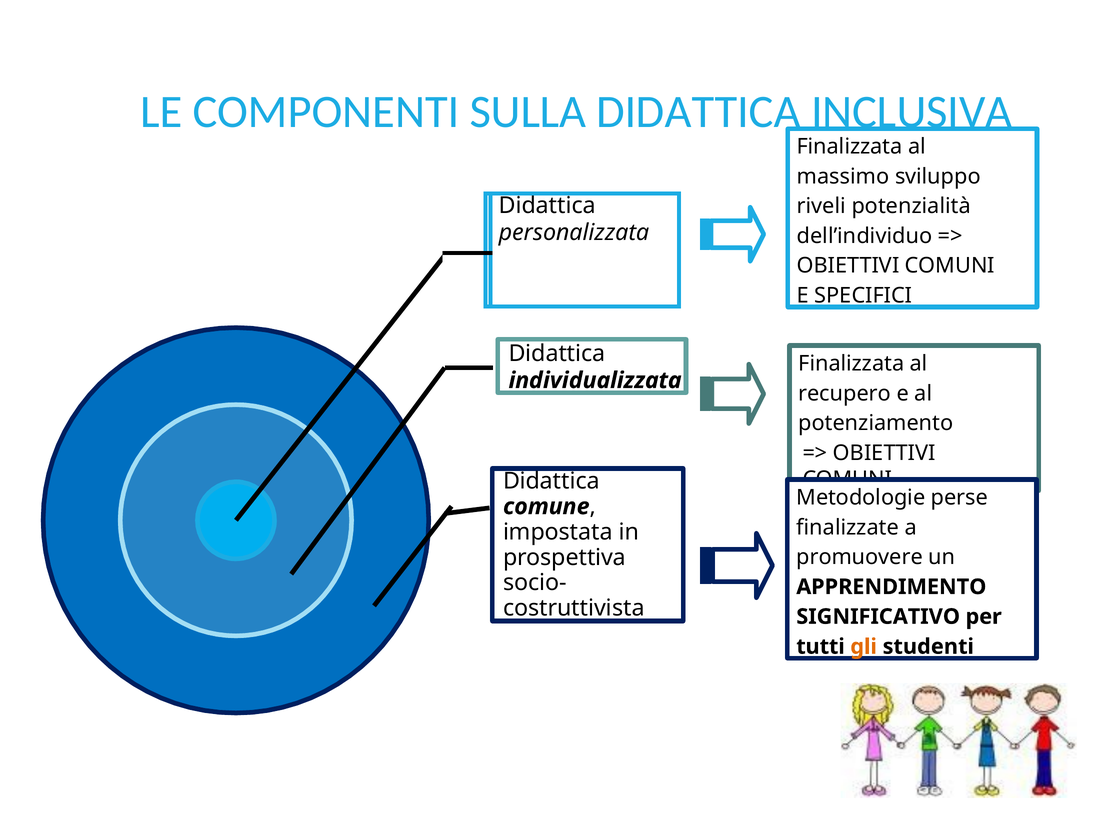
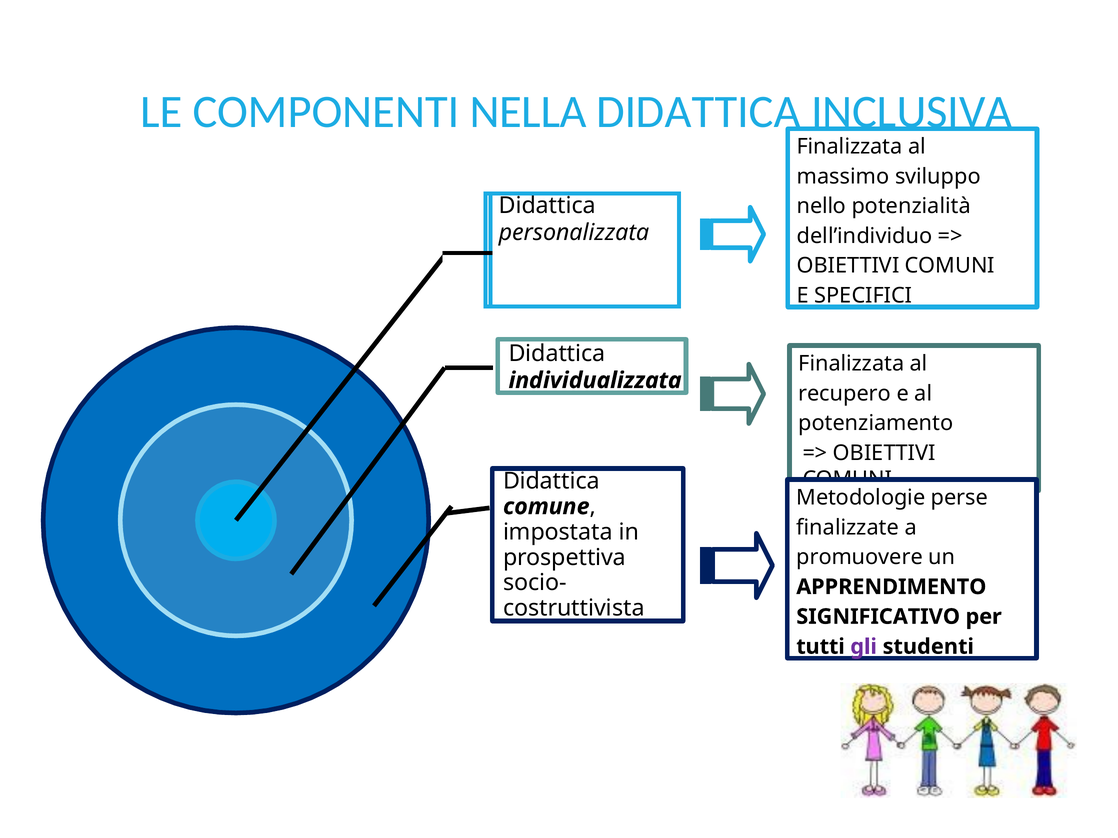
SULLA: SULLA -> NELLA
riveli: riveli -> nello
gli colour: orange -> purple
